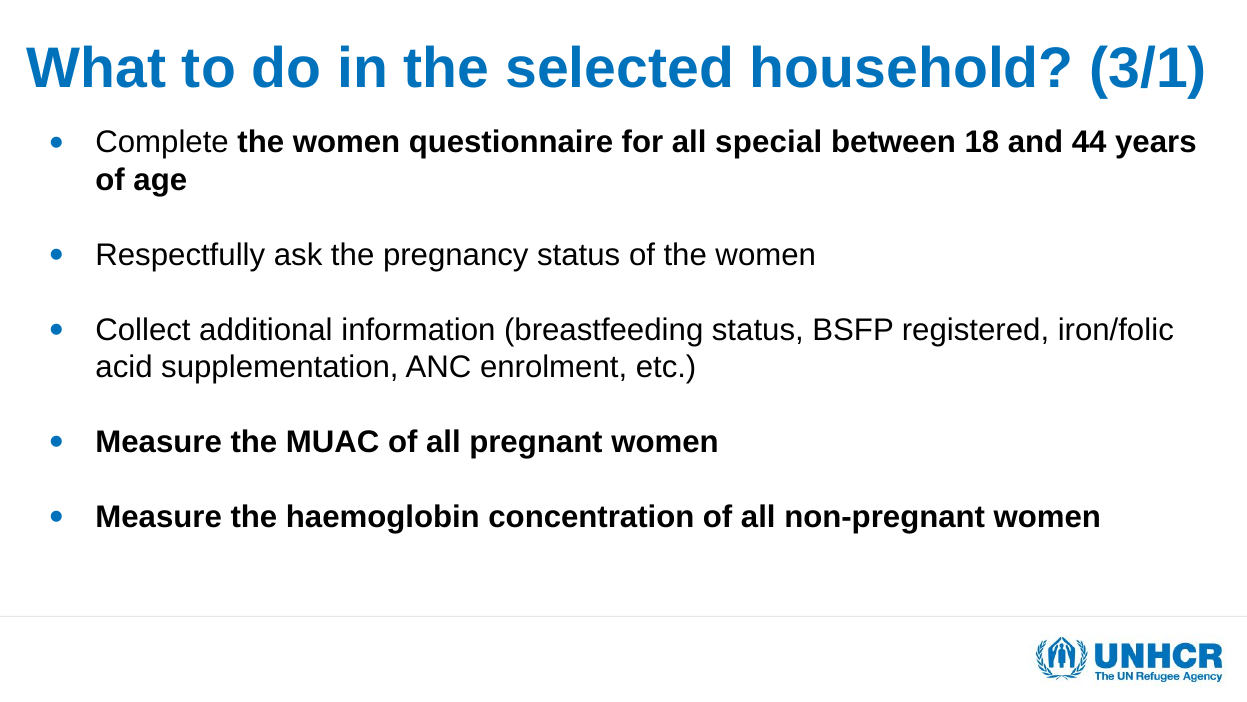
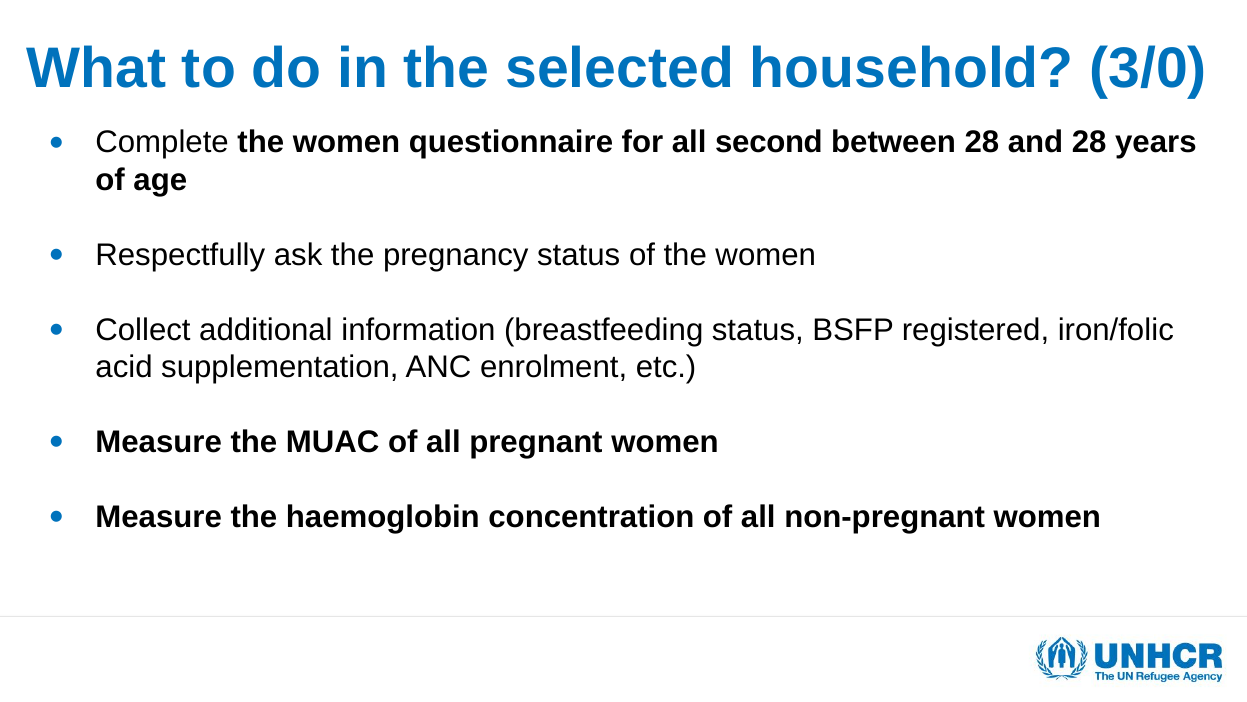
3/1: 3/1 -> 3/0
special: special -> second
between 18: 18 -> 28
and 44: 44 -> 28
